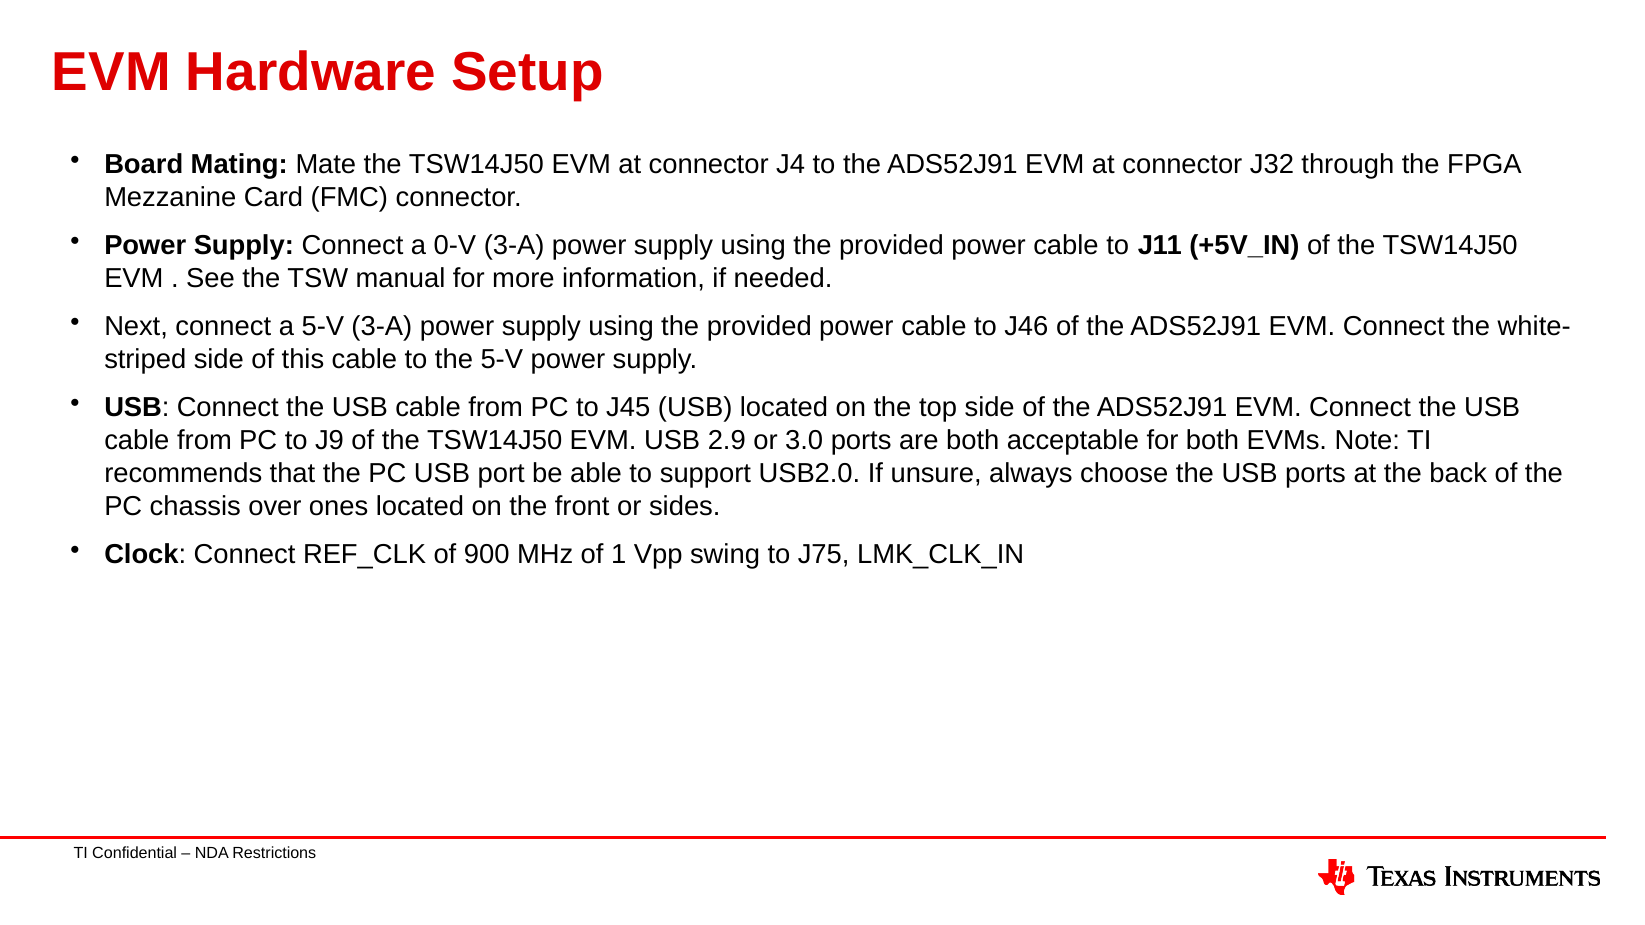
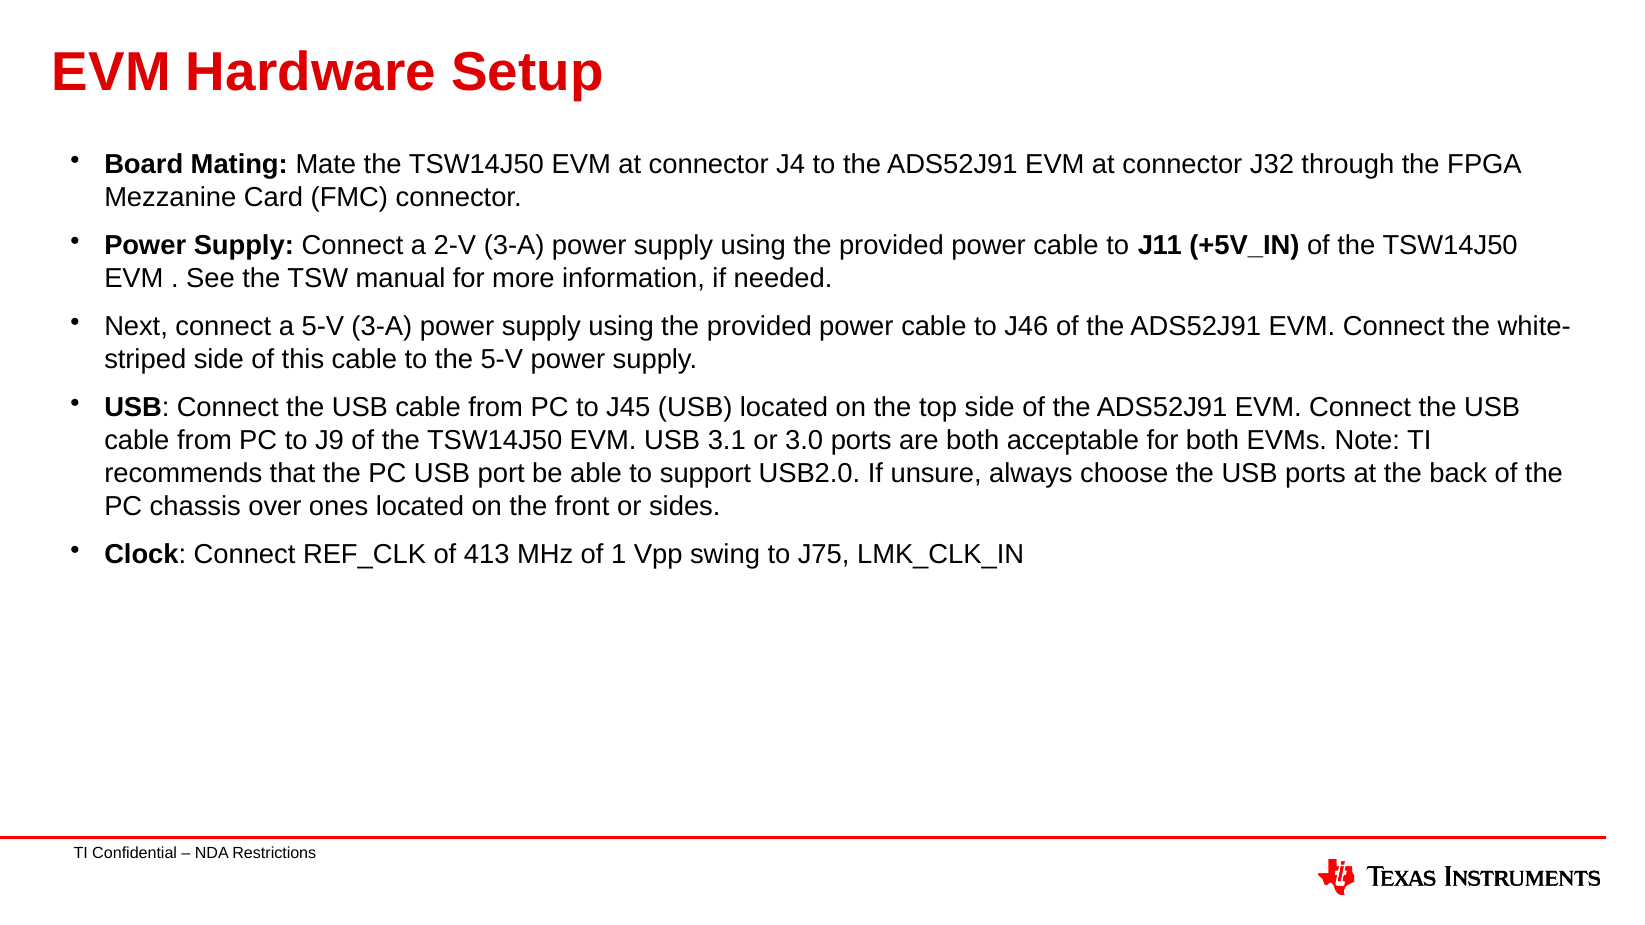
0-V: 0-V -> 2-V
2.9: 2.9 -> 3.1
900: 900 -> 413
